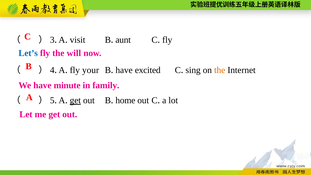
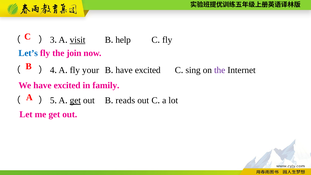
visit underline: none -> present
aunt: aunt -> help
will: will -> join
the at (220, 70) colour: orange -> purple
We have minute: minute -> excited
home: home -> reads
